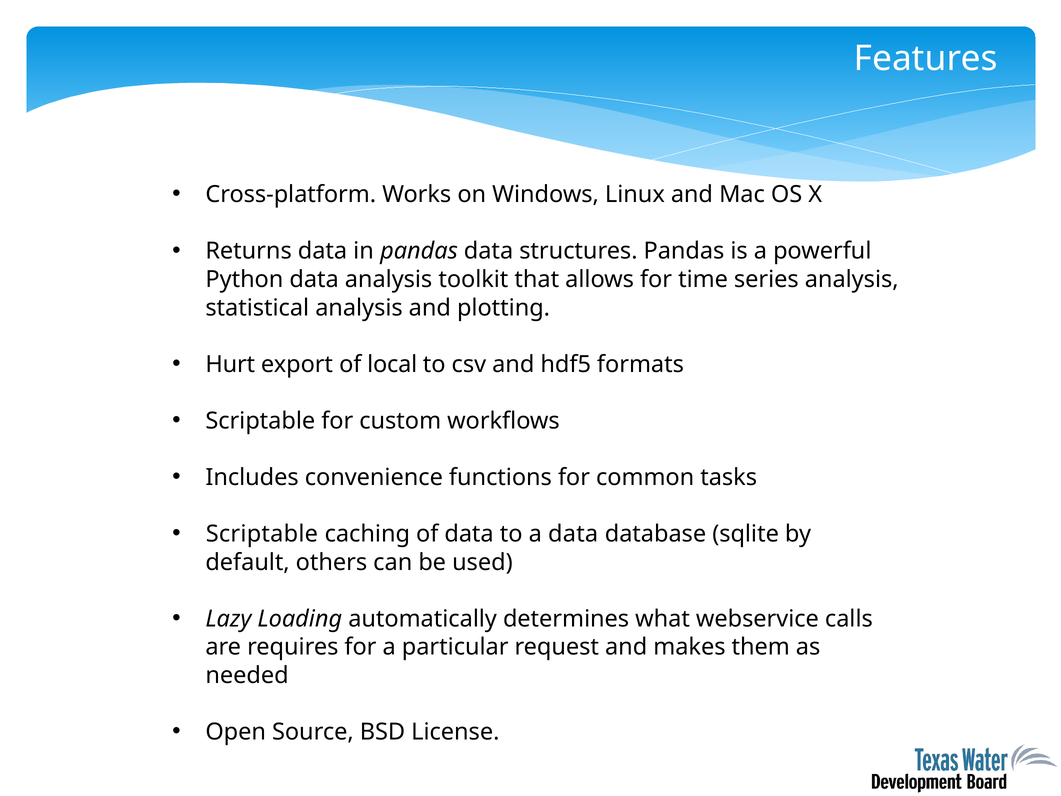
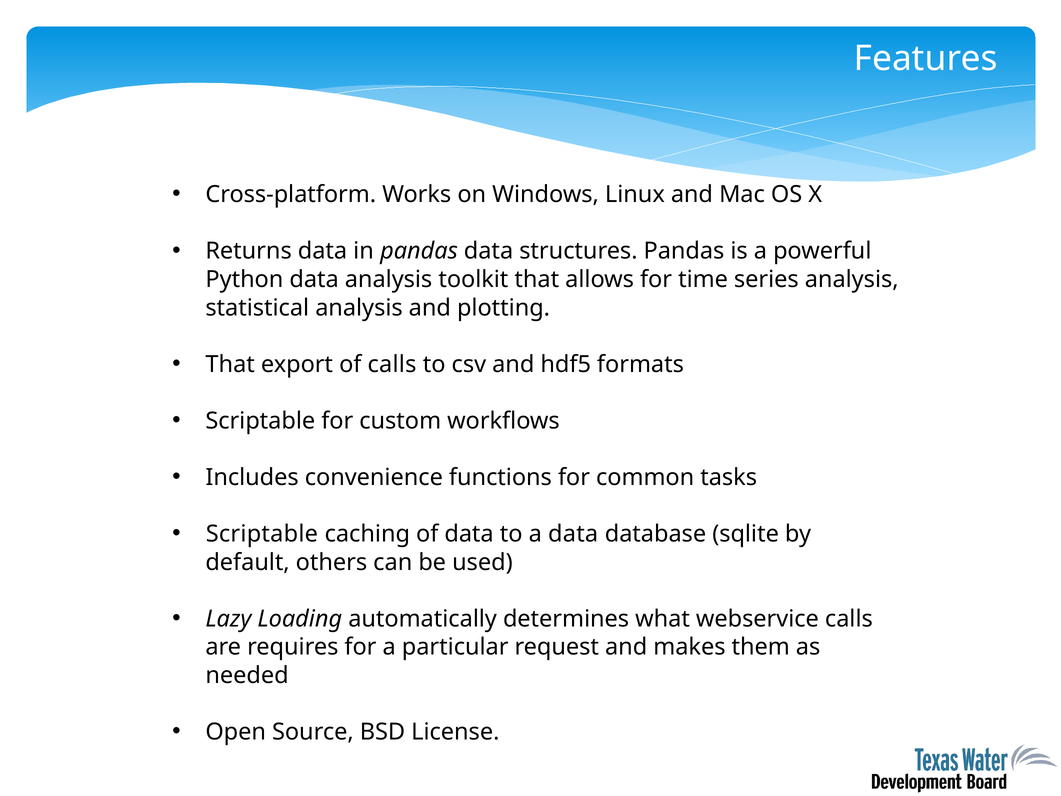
Hurt at (230, 364): Hurt -> That
of local: local -> calls
